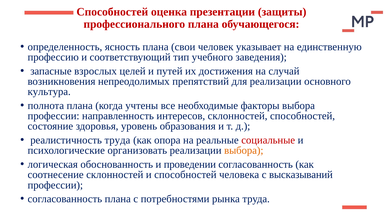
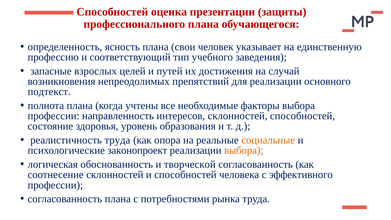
культура: культура -> подтекст
социальные colour: red -> orange
организовать: организовать -> законопроект
проведении: проведении -> творческой
высказываний: высказываний -> эффективного
